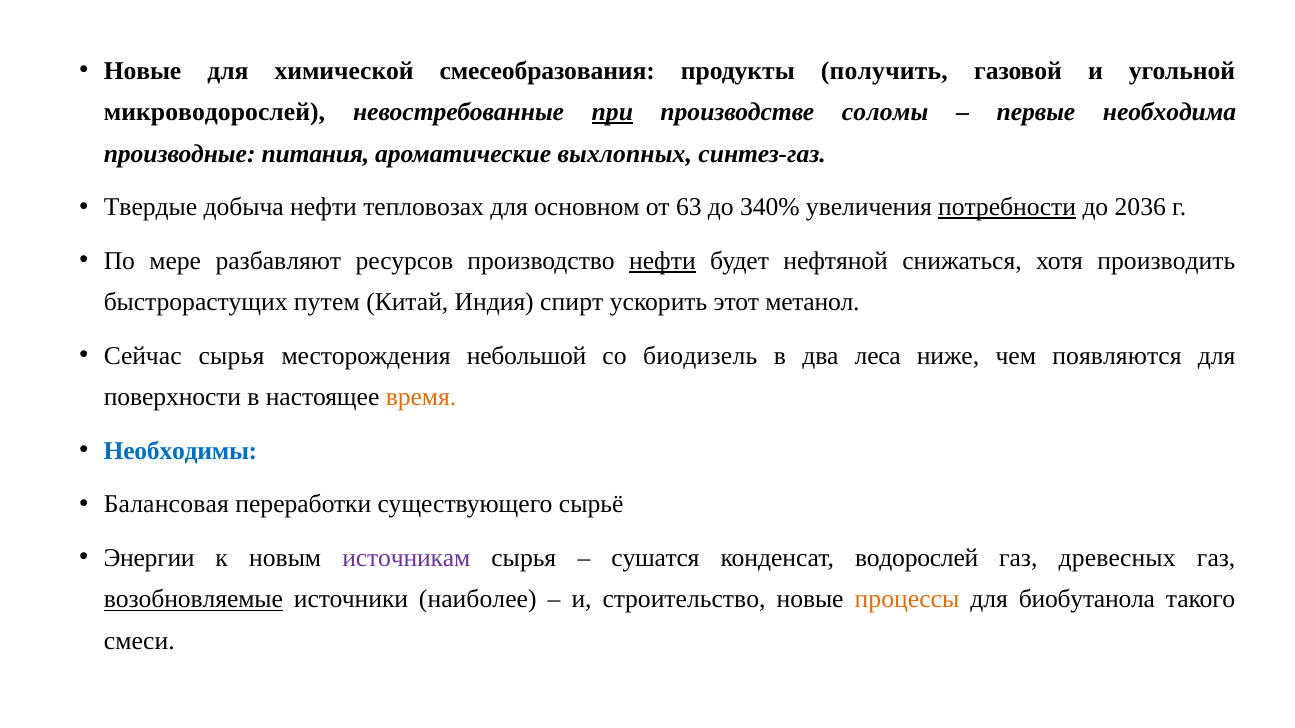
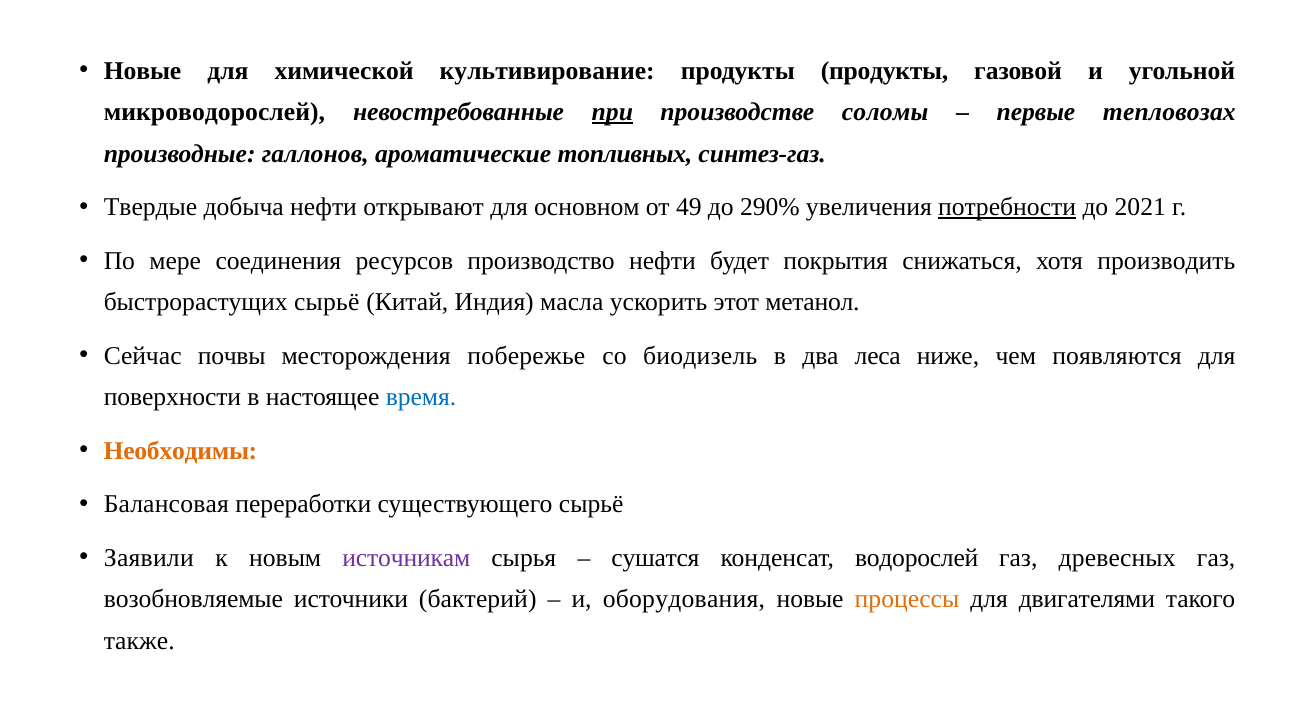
смесеобразования: смесеобразования -> культивирование
продукты получить: получить -> продукты
необходима: необходима -> тепловозах
питания: питания -> галлонов
выхлопных: выхлопных -> топливных
тепловозах: тепловозах -> открывают
63: 63 -> 49
340%: 340% -> 290%
2036: 2036 -> 2021
разбавляют: разбавляют -> соединения
нефти at (662, 261) underline: present -> none
нефтяной: нефтяной -> покрытия
быстрорастущих путем: путем -> сырьё
спирт: спирт -> масла
Сейчас сырья: сырья -> почвы
небольшой: небольшой -> побережье
время colour: orange -> blue
Необходимы colour: blue -> orange
Энергии: Энергии -> Заявили
возобновляемые underline: present -> none
наиболее: наиболее -> бактерий
строительство: строительство -> оборудования
биобутанола: биобутанола -> двигателями
смеси: смеси -> также
